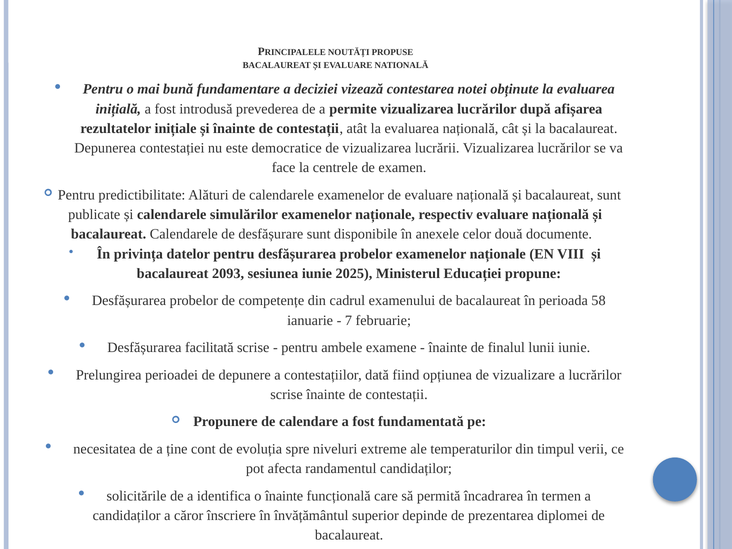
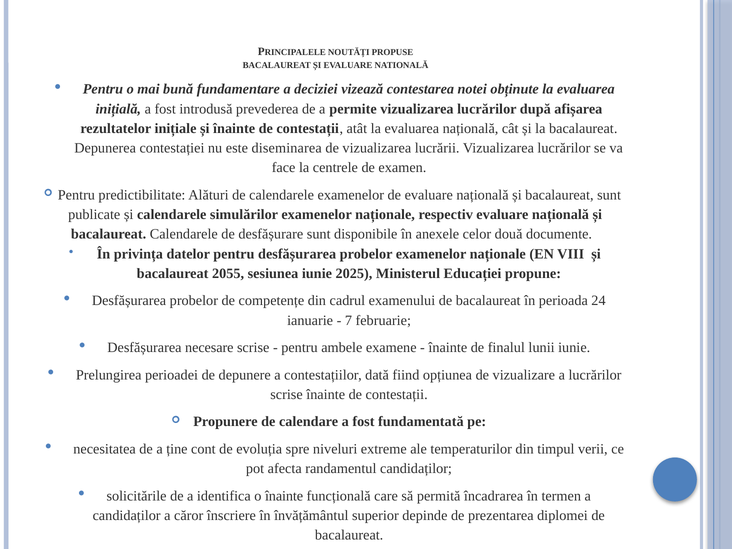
democratice: democratice -> diseminarea
2093: 2093 -> 2055
58: 58 -> 24
facilitată: facilitată -> necesare
